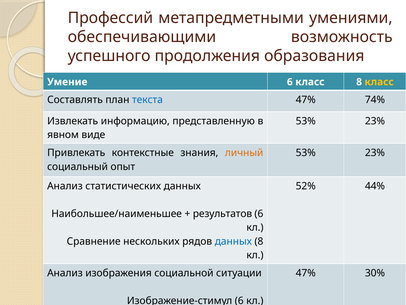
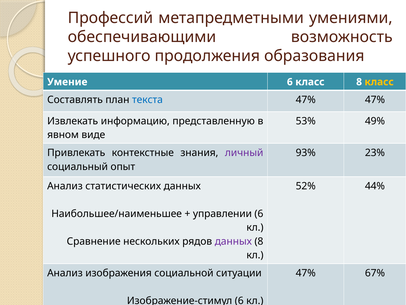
47% 74%: 74% -> 47%
23% at (375, 121): 23% -> 49%
личный colour: orange -> purple
53% at (306, 153): 53% -> 93%
результатов: результатов -> управлении
данных at (233, 241) colour: blue -> purple
30%: 30% -> 67%
